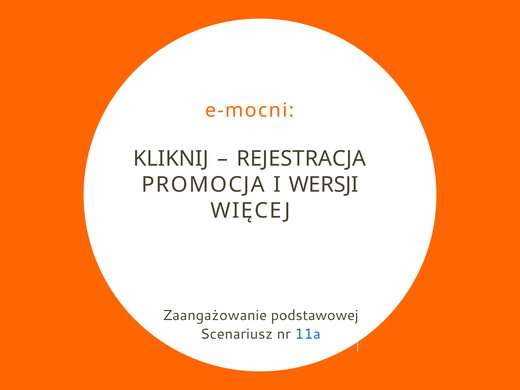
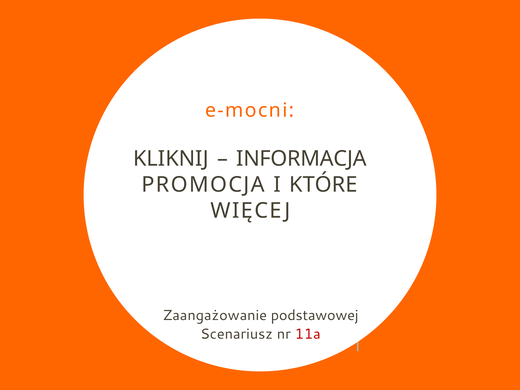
REJESTRACJA: REJESTRACJA -> INFORMACJA
WERSJI: WERSJI -> KTÓRE
11a colour: blue -> red
